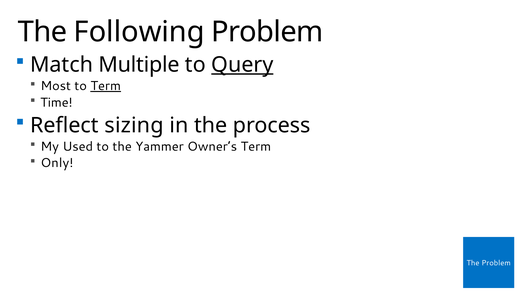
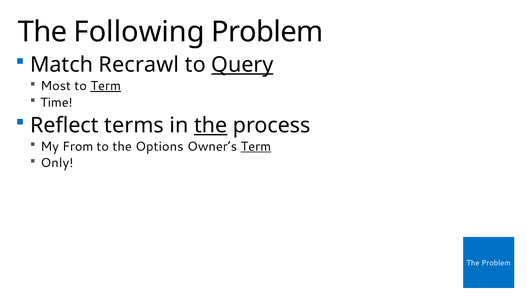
Multiple: Multiple -> Recrawl
sizing: sizing -> terms
the at (211, 125) underline: none -> present
Used: Used -> From
Yammer: Yammer -> Options
Term at (256, 147) underline: none -> present
